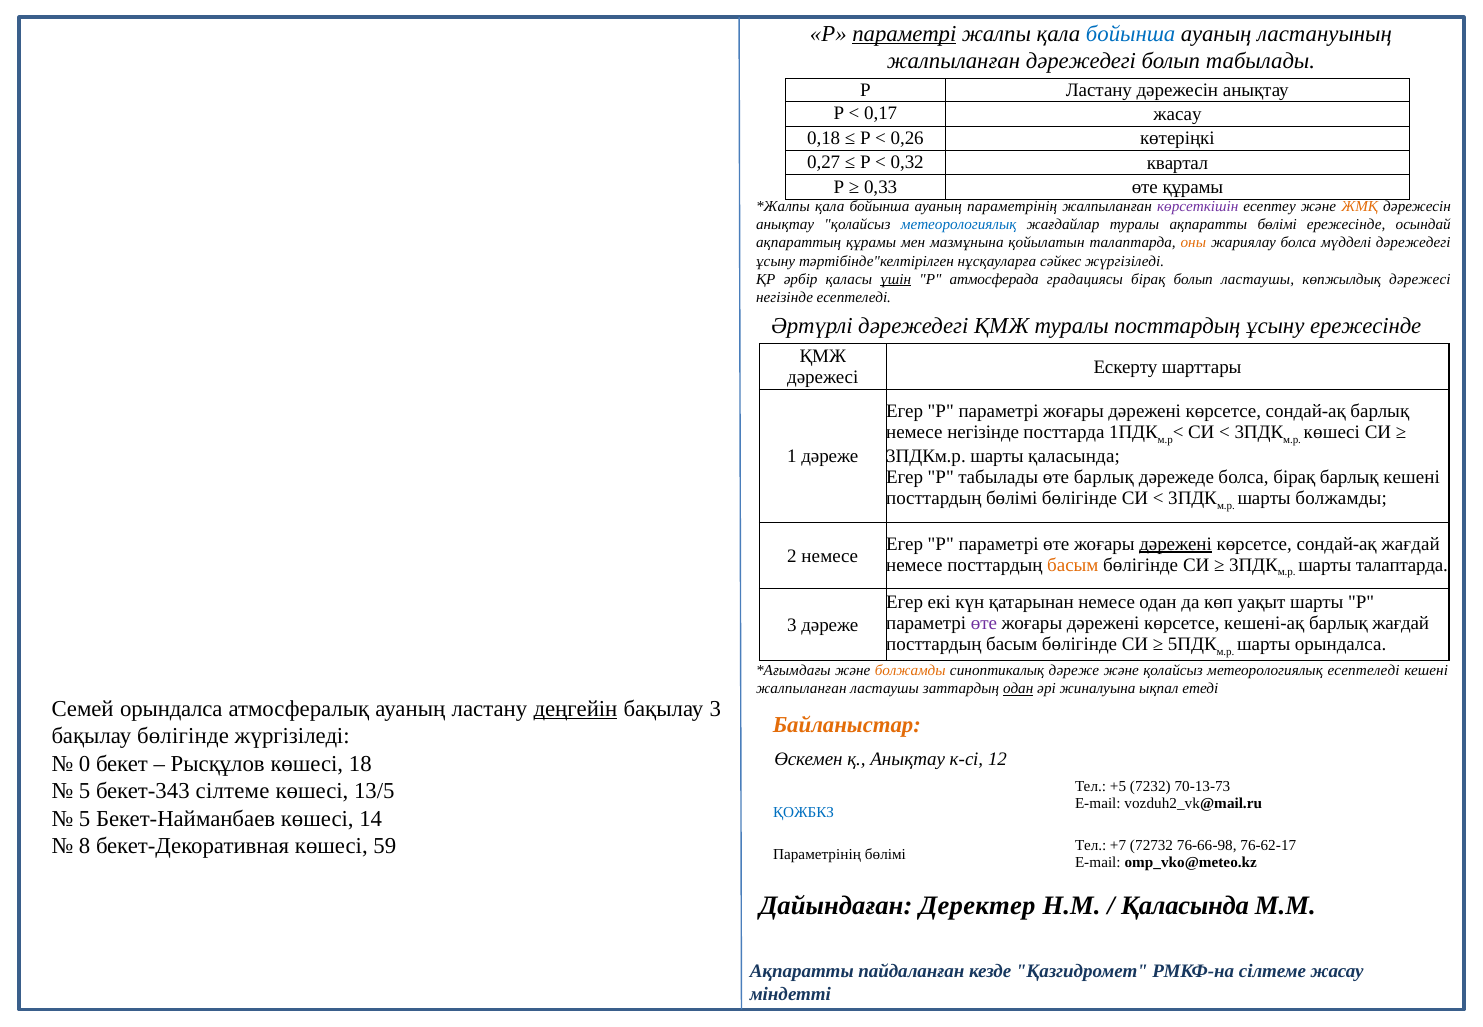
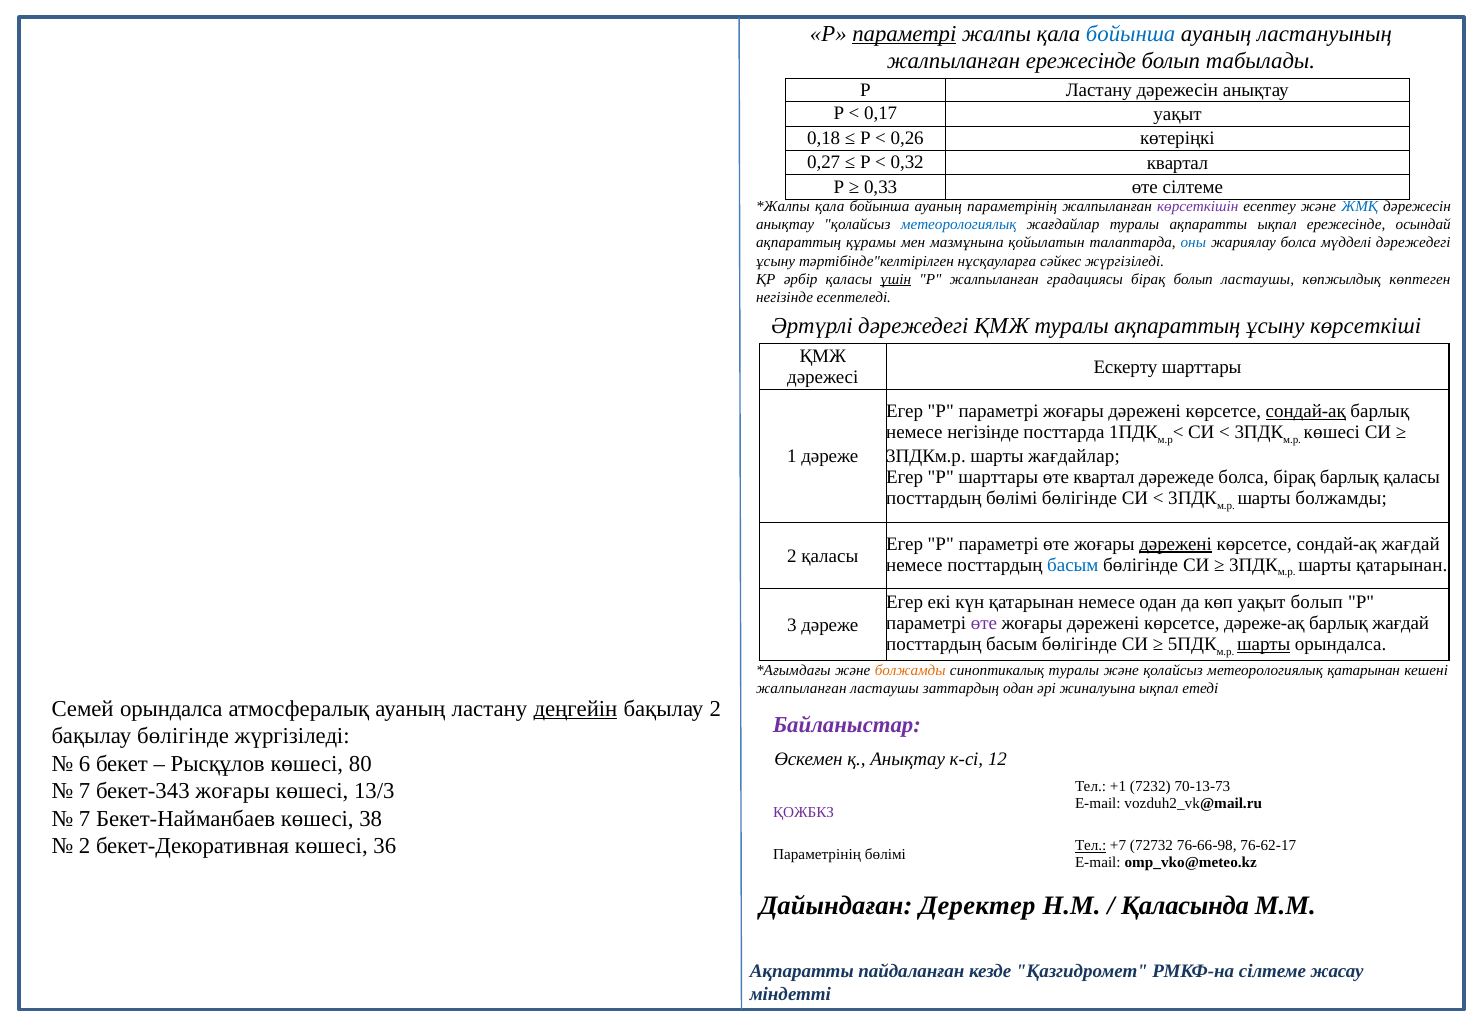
жалпыланған дәрежедегі: дәрежедегі -> ережесінде
0,17 жасау: жасау -> уақыт
өте құрамы: құрамы -> сілтеме
ЖМҚ colour: orange -> blue
ақпаратты бөлімі: бөлімі -> ықпал
оны colour: orange -> blue
Р атмосферада: атмосферада -> жалпыланған
көпжылдық дәрежесі: дәрежесі -> көптеген
туралы посттардың: посттардың -> ақпараттың
ұсыну ережесінде: ережесінде -> көрсеткіші
сондай-ақ at (1306, 411) underline: none -> present
шарты қаласында: қаласында -> жағдайлар
P табылады: табылады -> шарттары
өте барлық: барлық -> квартал
барлық кешені: кешені -> қаласы
2 немесе: немесе -> қаласы
басым at (1073, 565) colour: orange -> blue
шарты талаптарда: талаптарда -> қатарынан
уақыт шарты: шарты -> болып
кешені-ақ: кешені-ақ -> дәреже-ақ
шарты at (1264, 644) underline: none -> present
синоптикалық дәреже: дәреже -> туралы
метеорологиялық есептеледі: есептеледі -> қатарынан
одан at (1018, 688) underline: present -> none
бақылау 3: 3 -> 2
Байланыстар colour: orange -> purple
0: 0 -> 6
18: 18 -> 80
+5: +5 -> +1
5 at (85, 791): 5 -> 7
бекет-343 сілтеме: сілтеме -> жоғары
13/5: 13/5 -> 13/3
ҚОЖБКЗ colour: blue -> purple
5 at (85, 818): 5 -> 7
14: 14 -> 38
8 at (85, 846): 8 -> 2
59: 59 -> 36
Тел at (1091, 846) underline: none -> present
